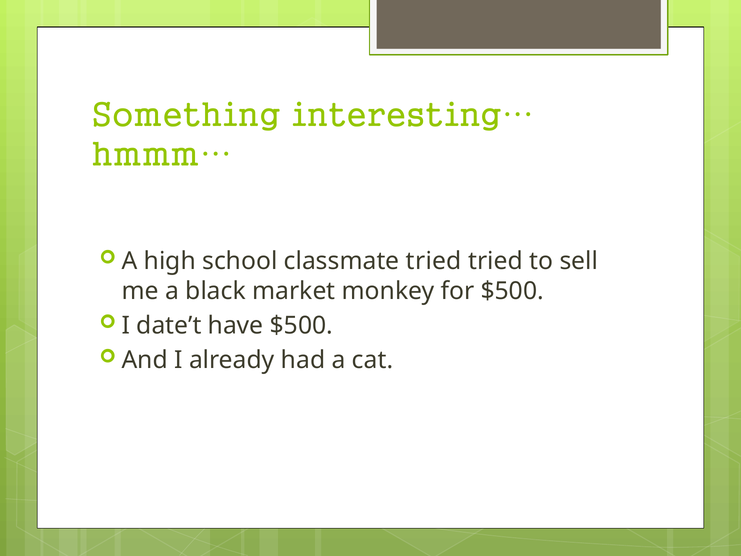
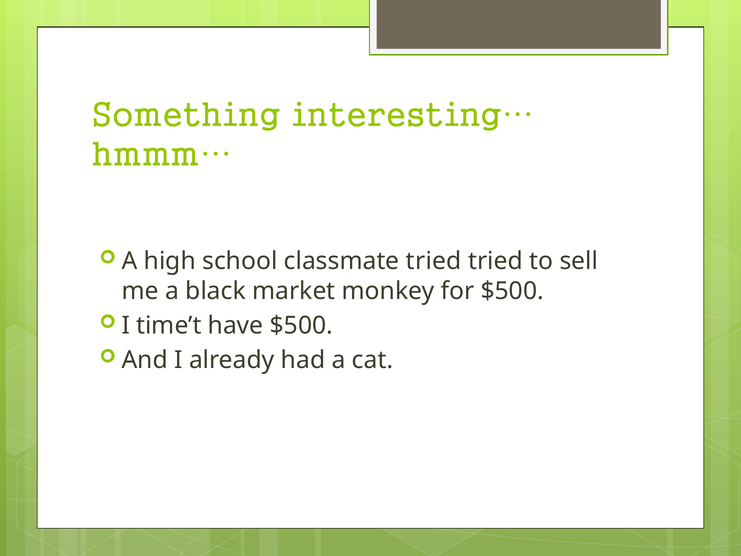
date’t: date’t -> time’t
